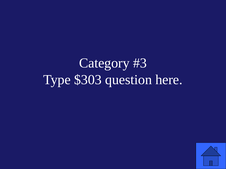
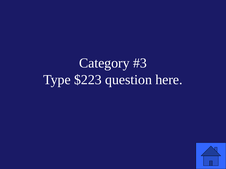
$303: $303 -> $223
